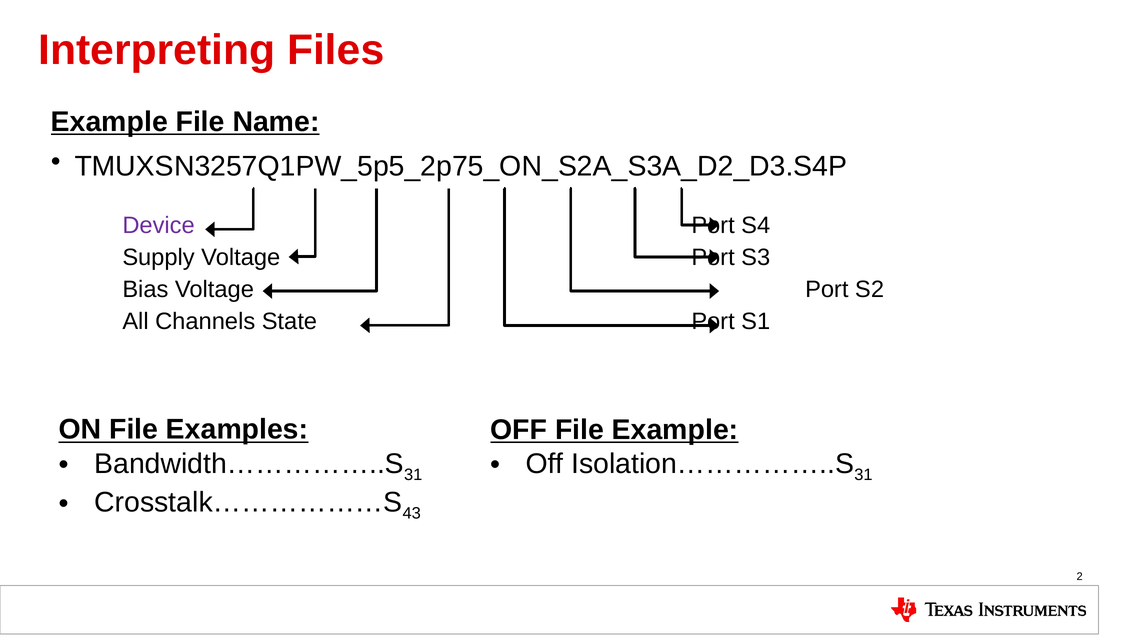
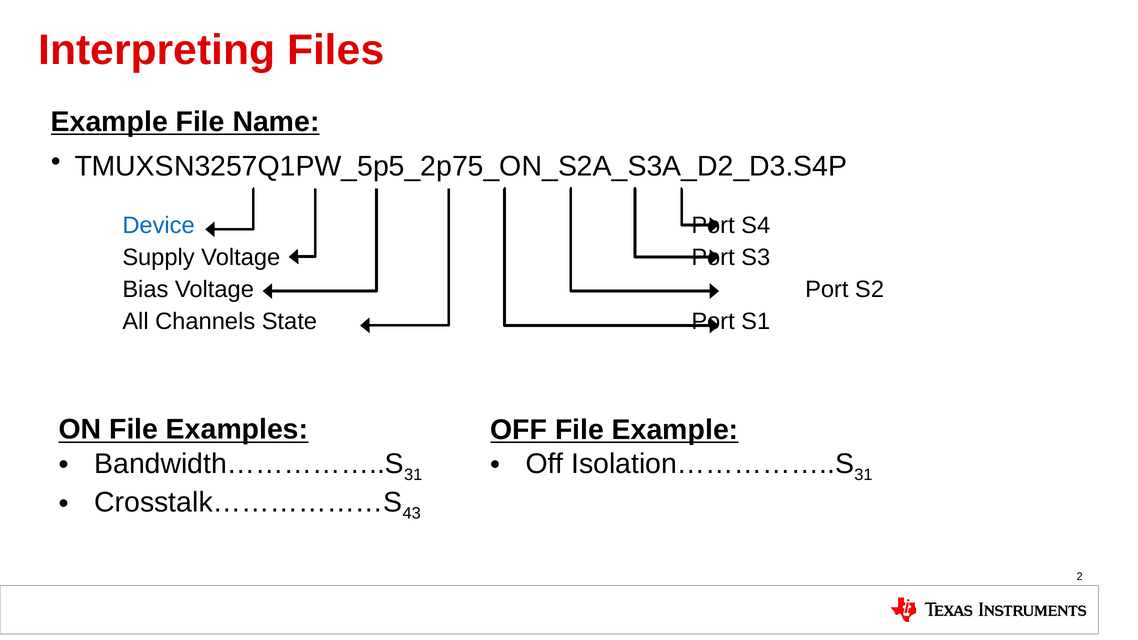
Device colour: purple -> blue
